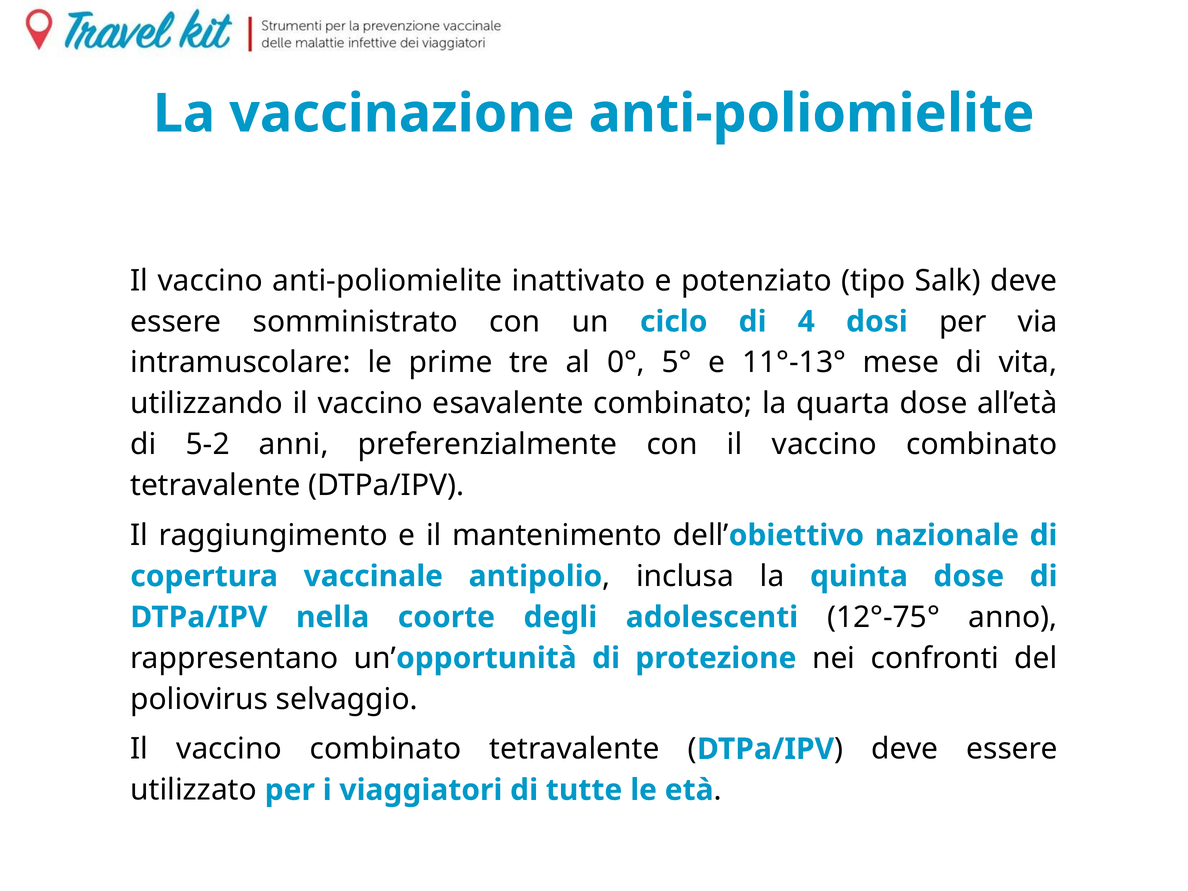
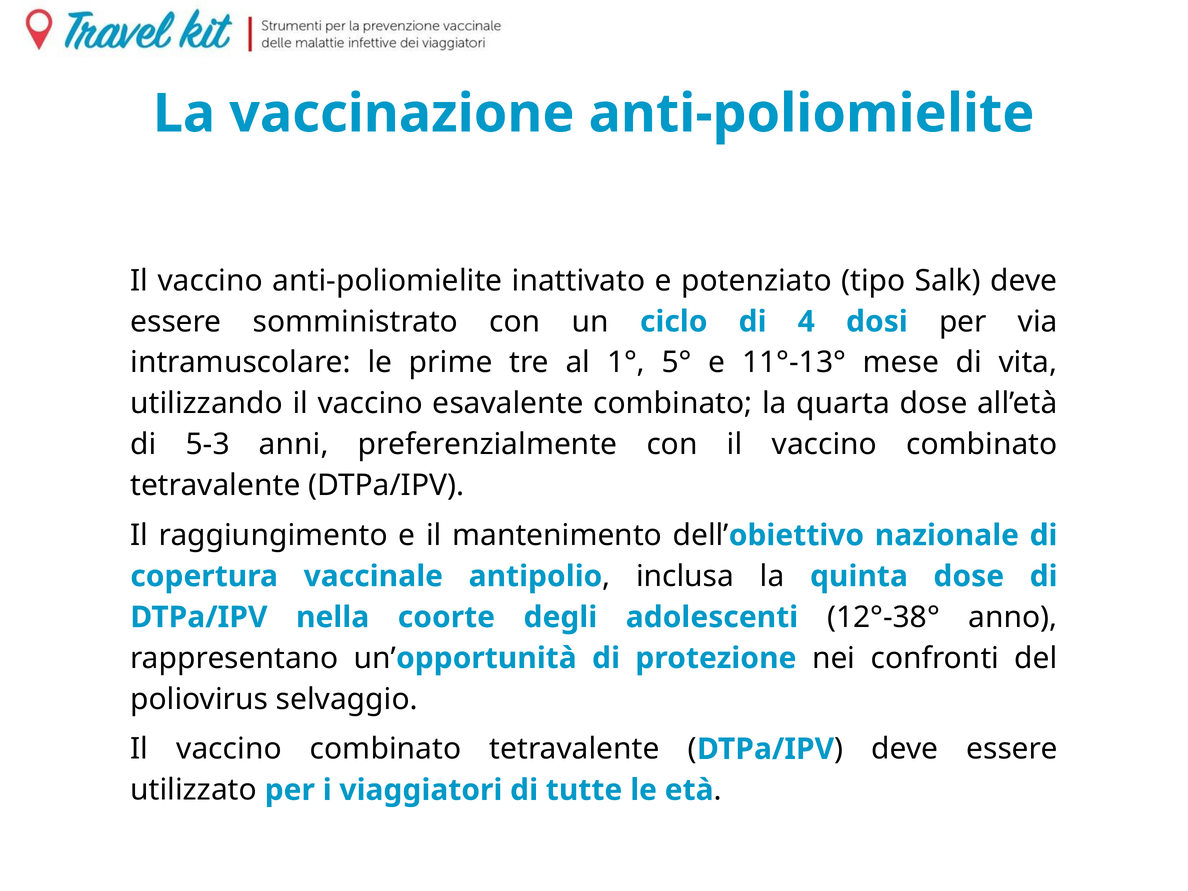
0°: 0° -> 1°
5-2: 5-2 -> 5-3
12°-75°: 12°-75° -> 12°-38°
